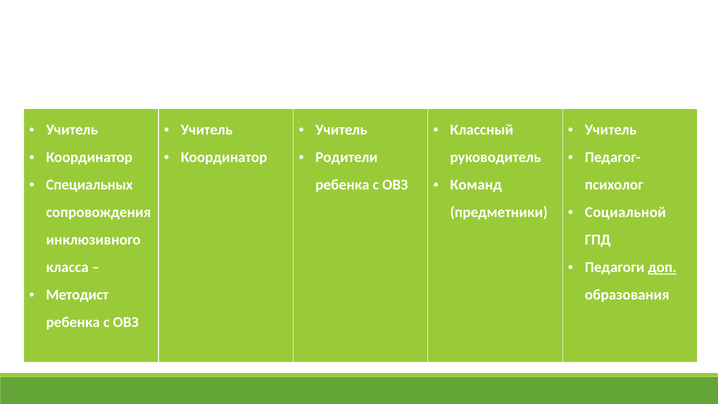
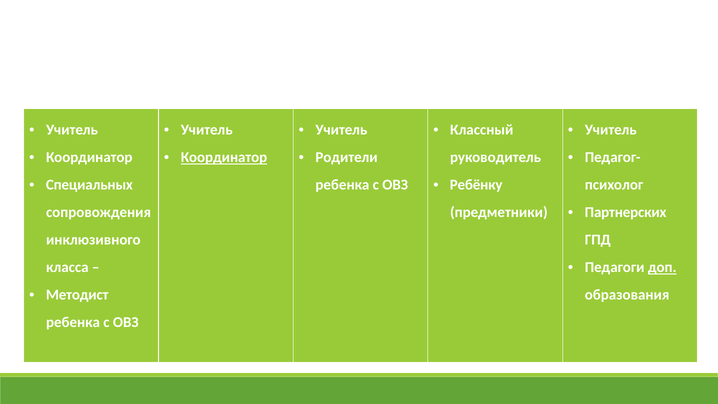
Координатор at (224, 157) underline: none -> present
Команд: Команд -> Ребёнку
Социальной: Социальной -> Партнерских
